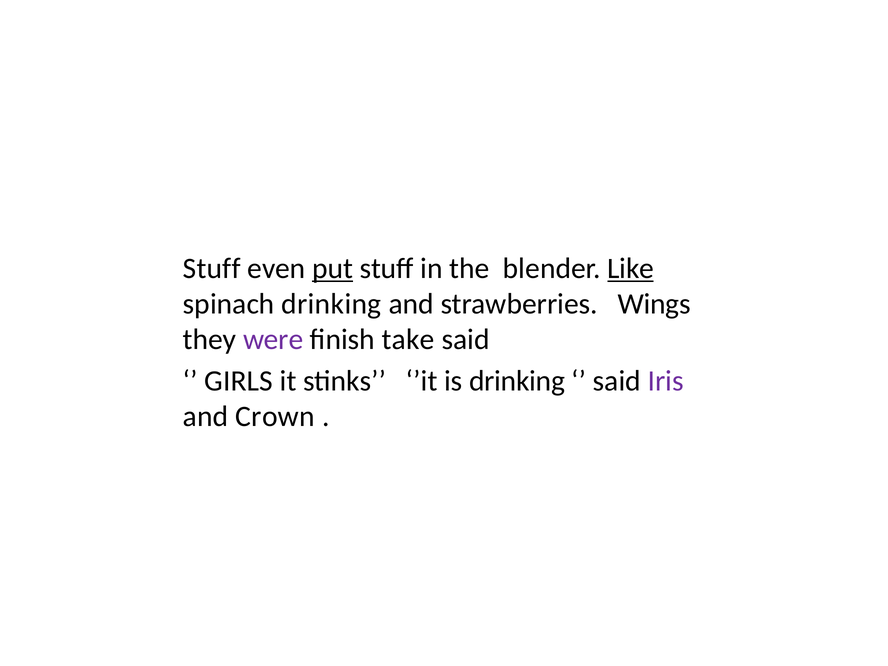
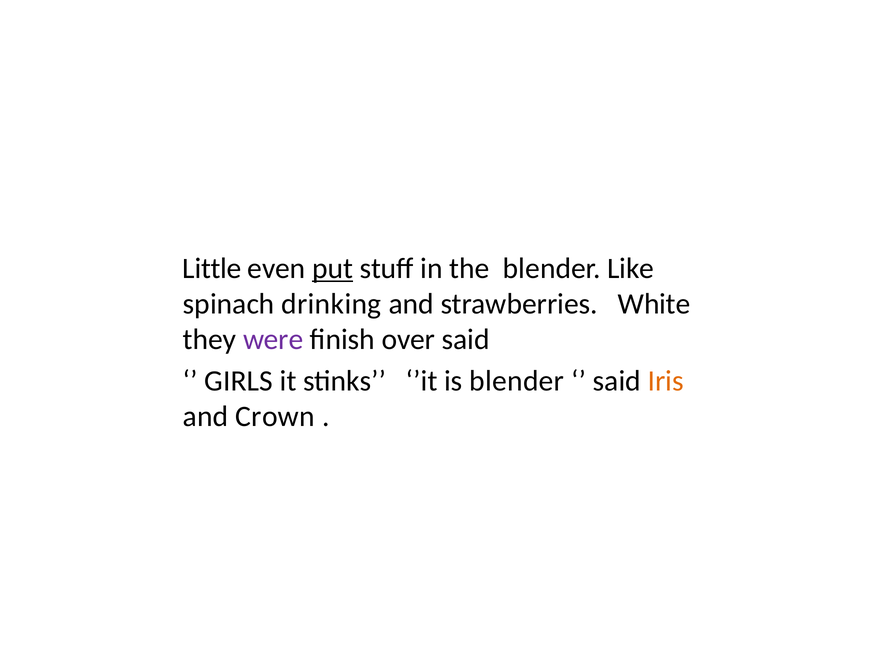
Stuff at (212, 268): Stuff -> Little
Like underline: present -> none
Wings: Wings -> White
take: take -> over
is drinking: drinking -> blender
Iris colour: purple -> orange
